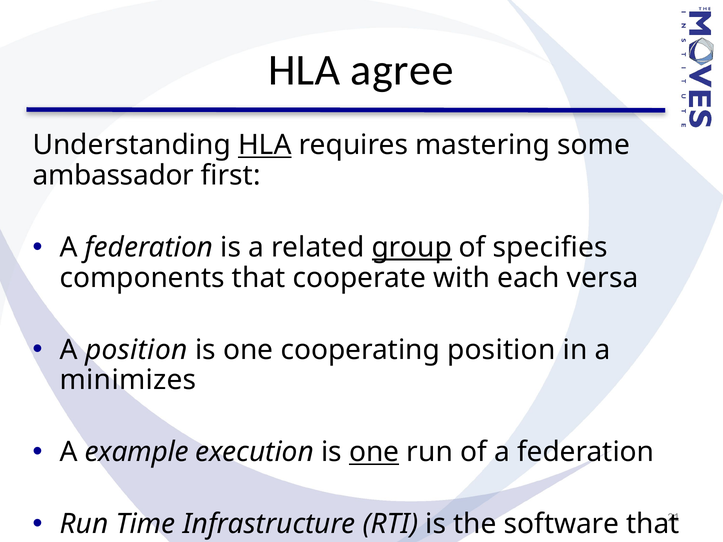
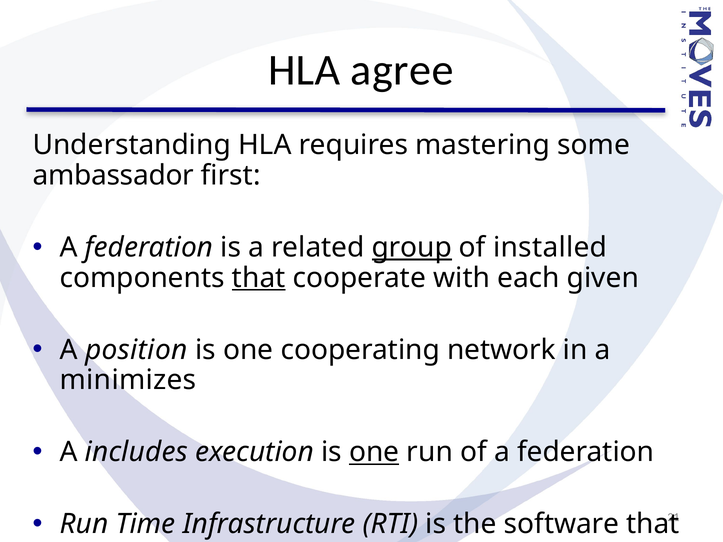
HLA at (265, 145) underline: present -> none
specifies: specifies -> installed
that at (259, 278) underline: none -> present
versa: versa -> given
cooperating position: position -> network
example: example -> includes
